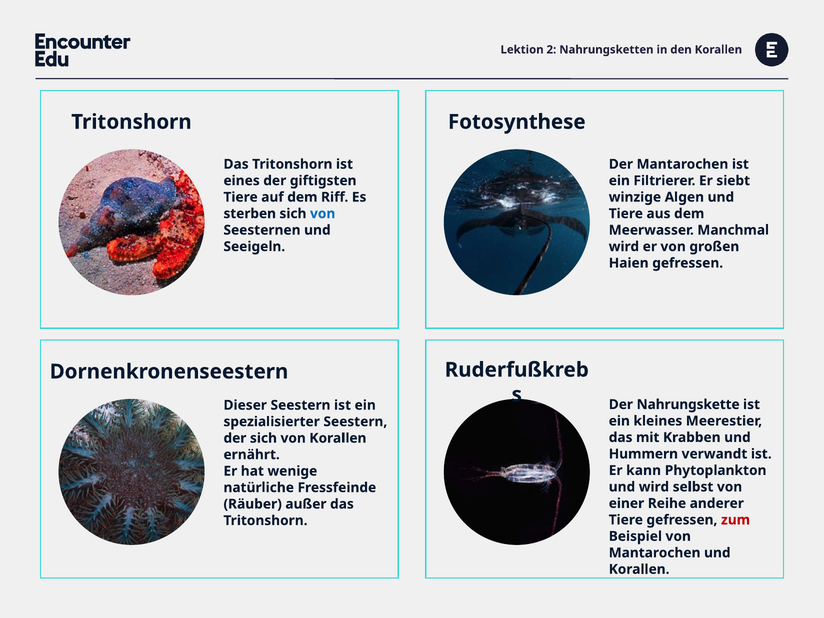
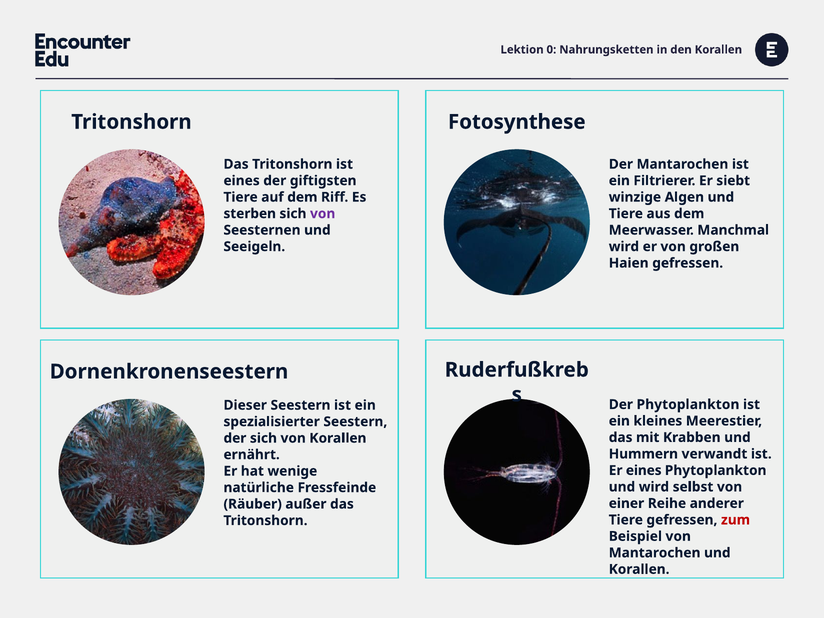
2: 2 -> 0
von at (323, 214) colour: blue -> purple
Der Nahrungskette: Nahrungskette -> Phytoplankton
Er kann: kann -> eines
